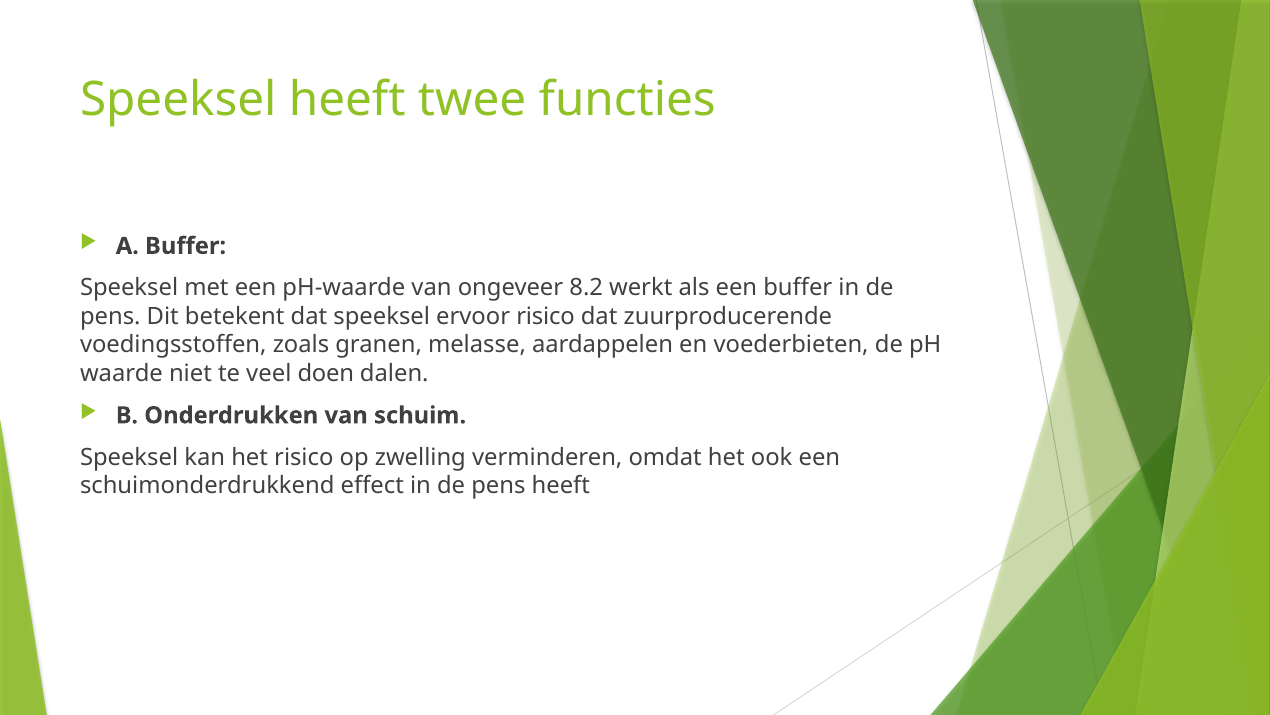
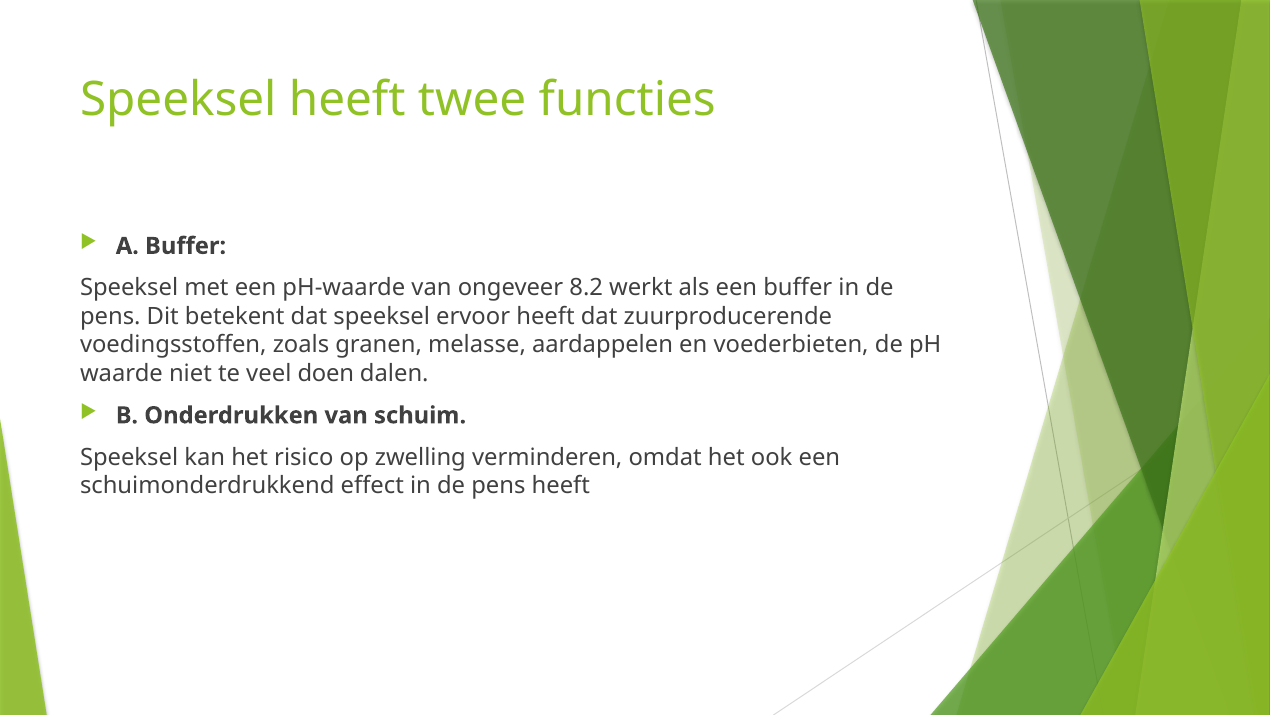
ervoor risico: risico -> heeft
